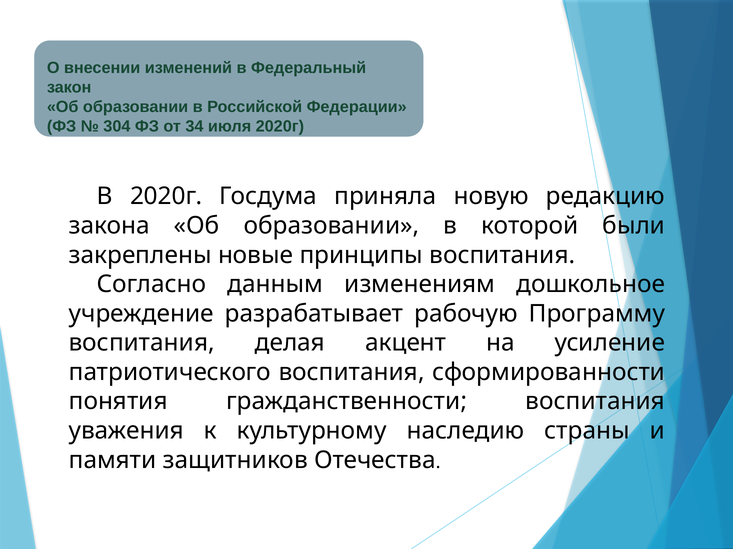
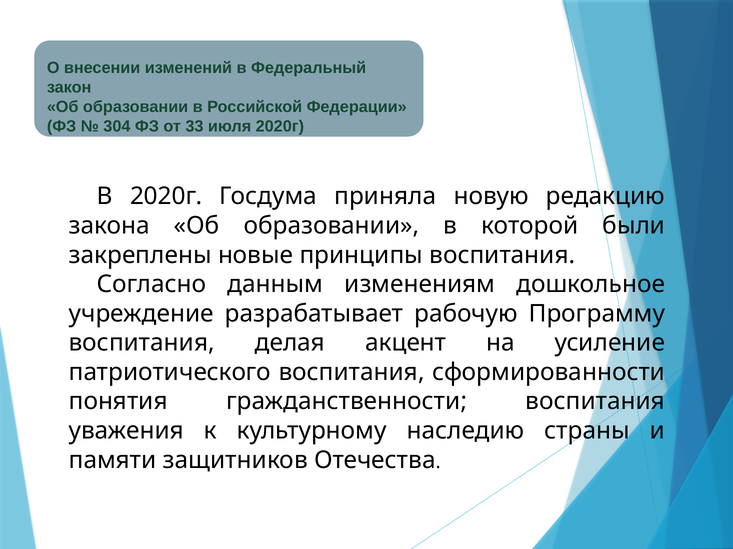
34: 34 -> 33
